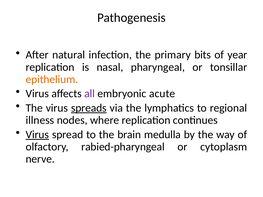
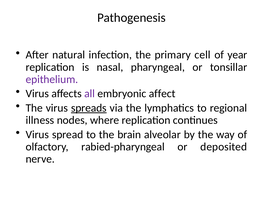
bits: bits -> cell
epithelium colour: orange -> purple
acute: acute -> affect
Virus at (37, 135) underline: present -> none
medulla: medulla -> alveolar
cytoplasm: cytoplasm -> deposited
